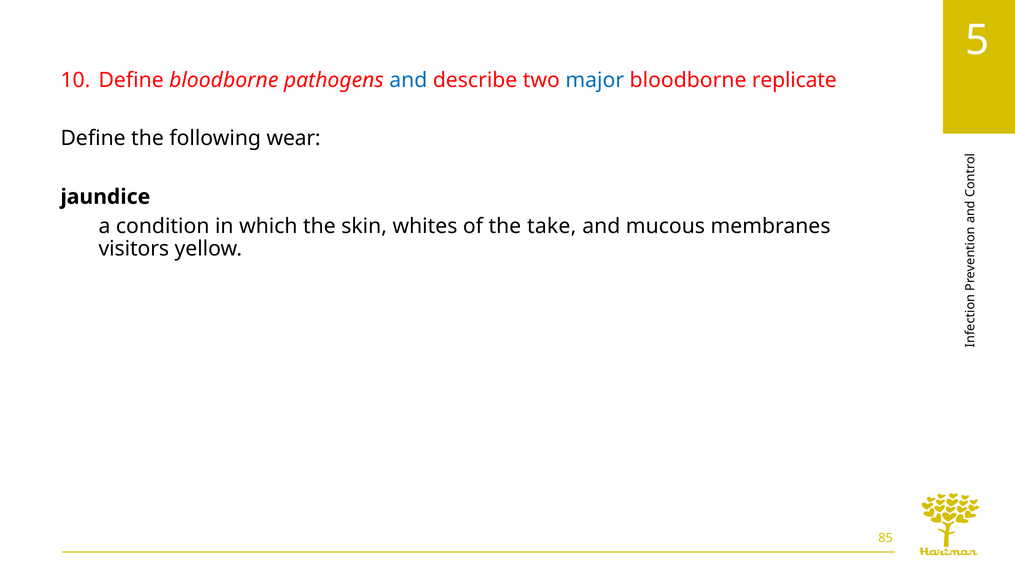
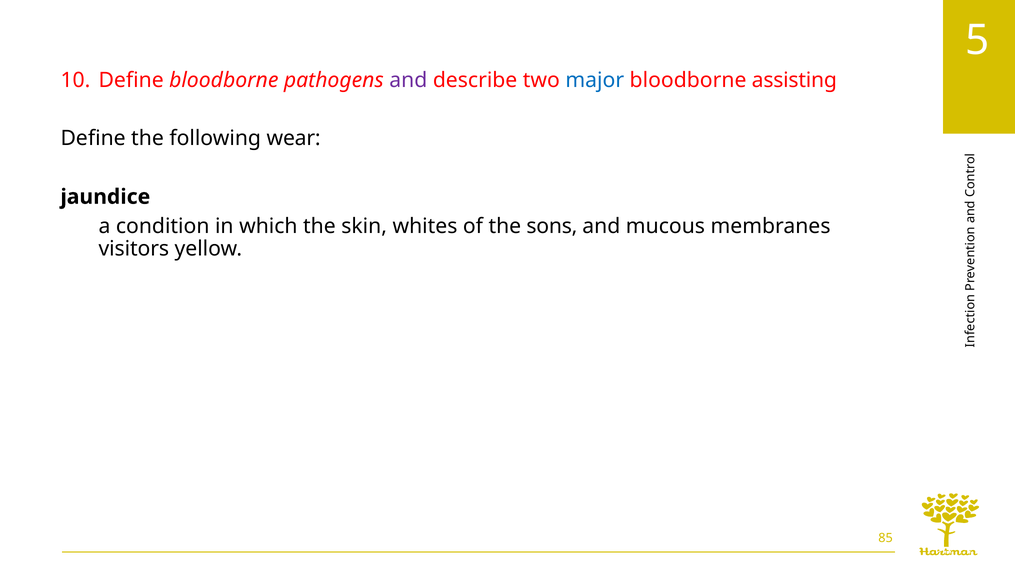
and at (408, 80) colour: blue -> purple
replicate: replicate -> assisting
take: take -> sons
